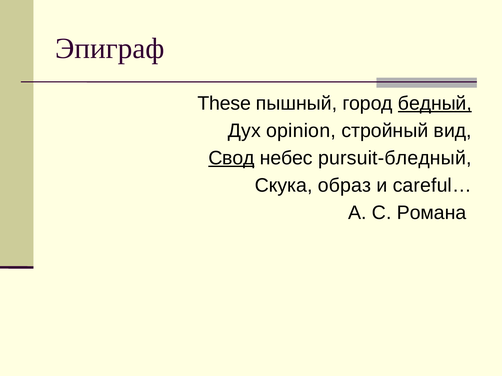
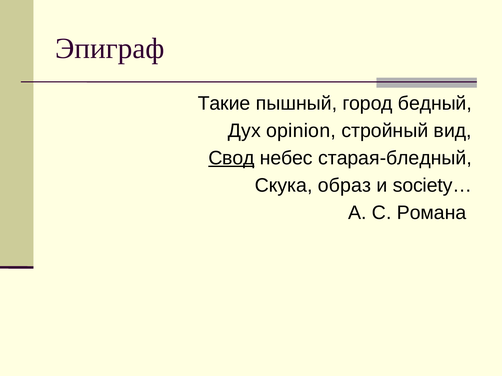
These: These -> Такие
бедный underline: present -> none
pursuit-бледный: pursuit-бледный -> старая-бледный
careful…: careful… -> society…
